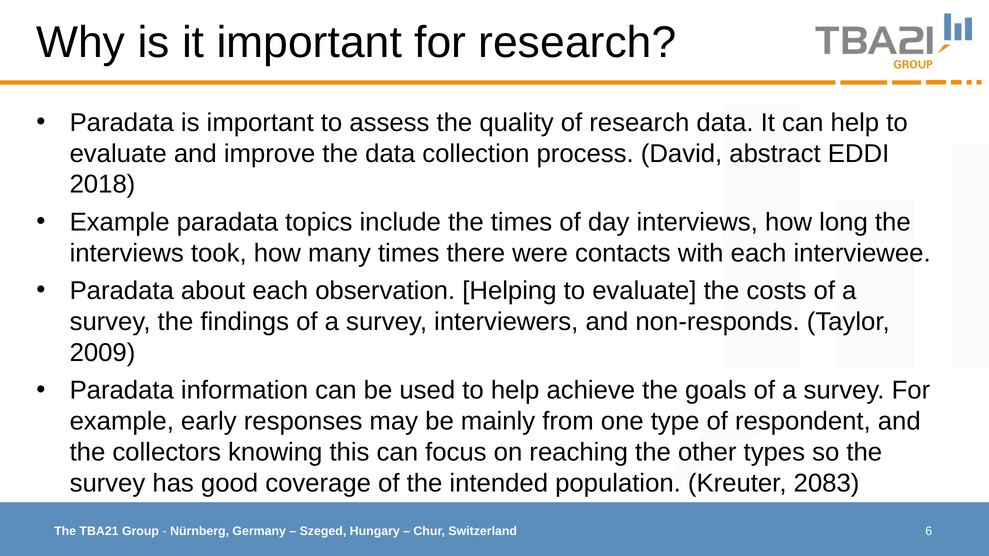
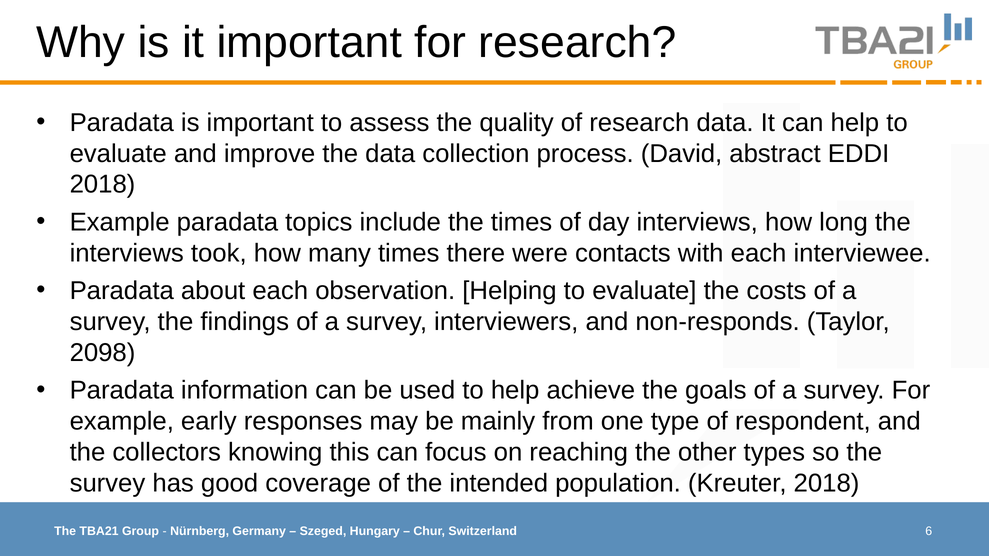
2009: 2009 -> 2098
Kreuter 2083: 2083 -> 2018
